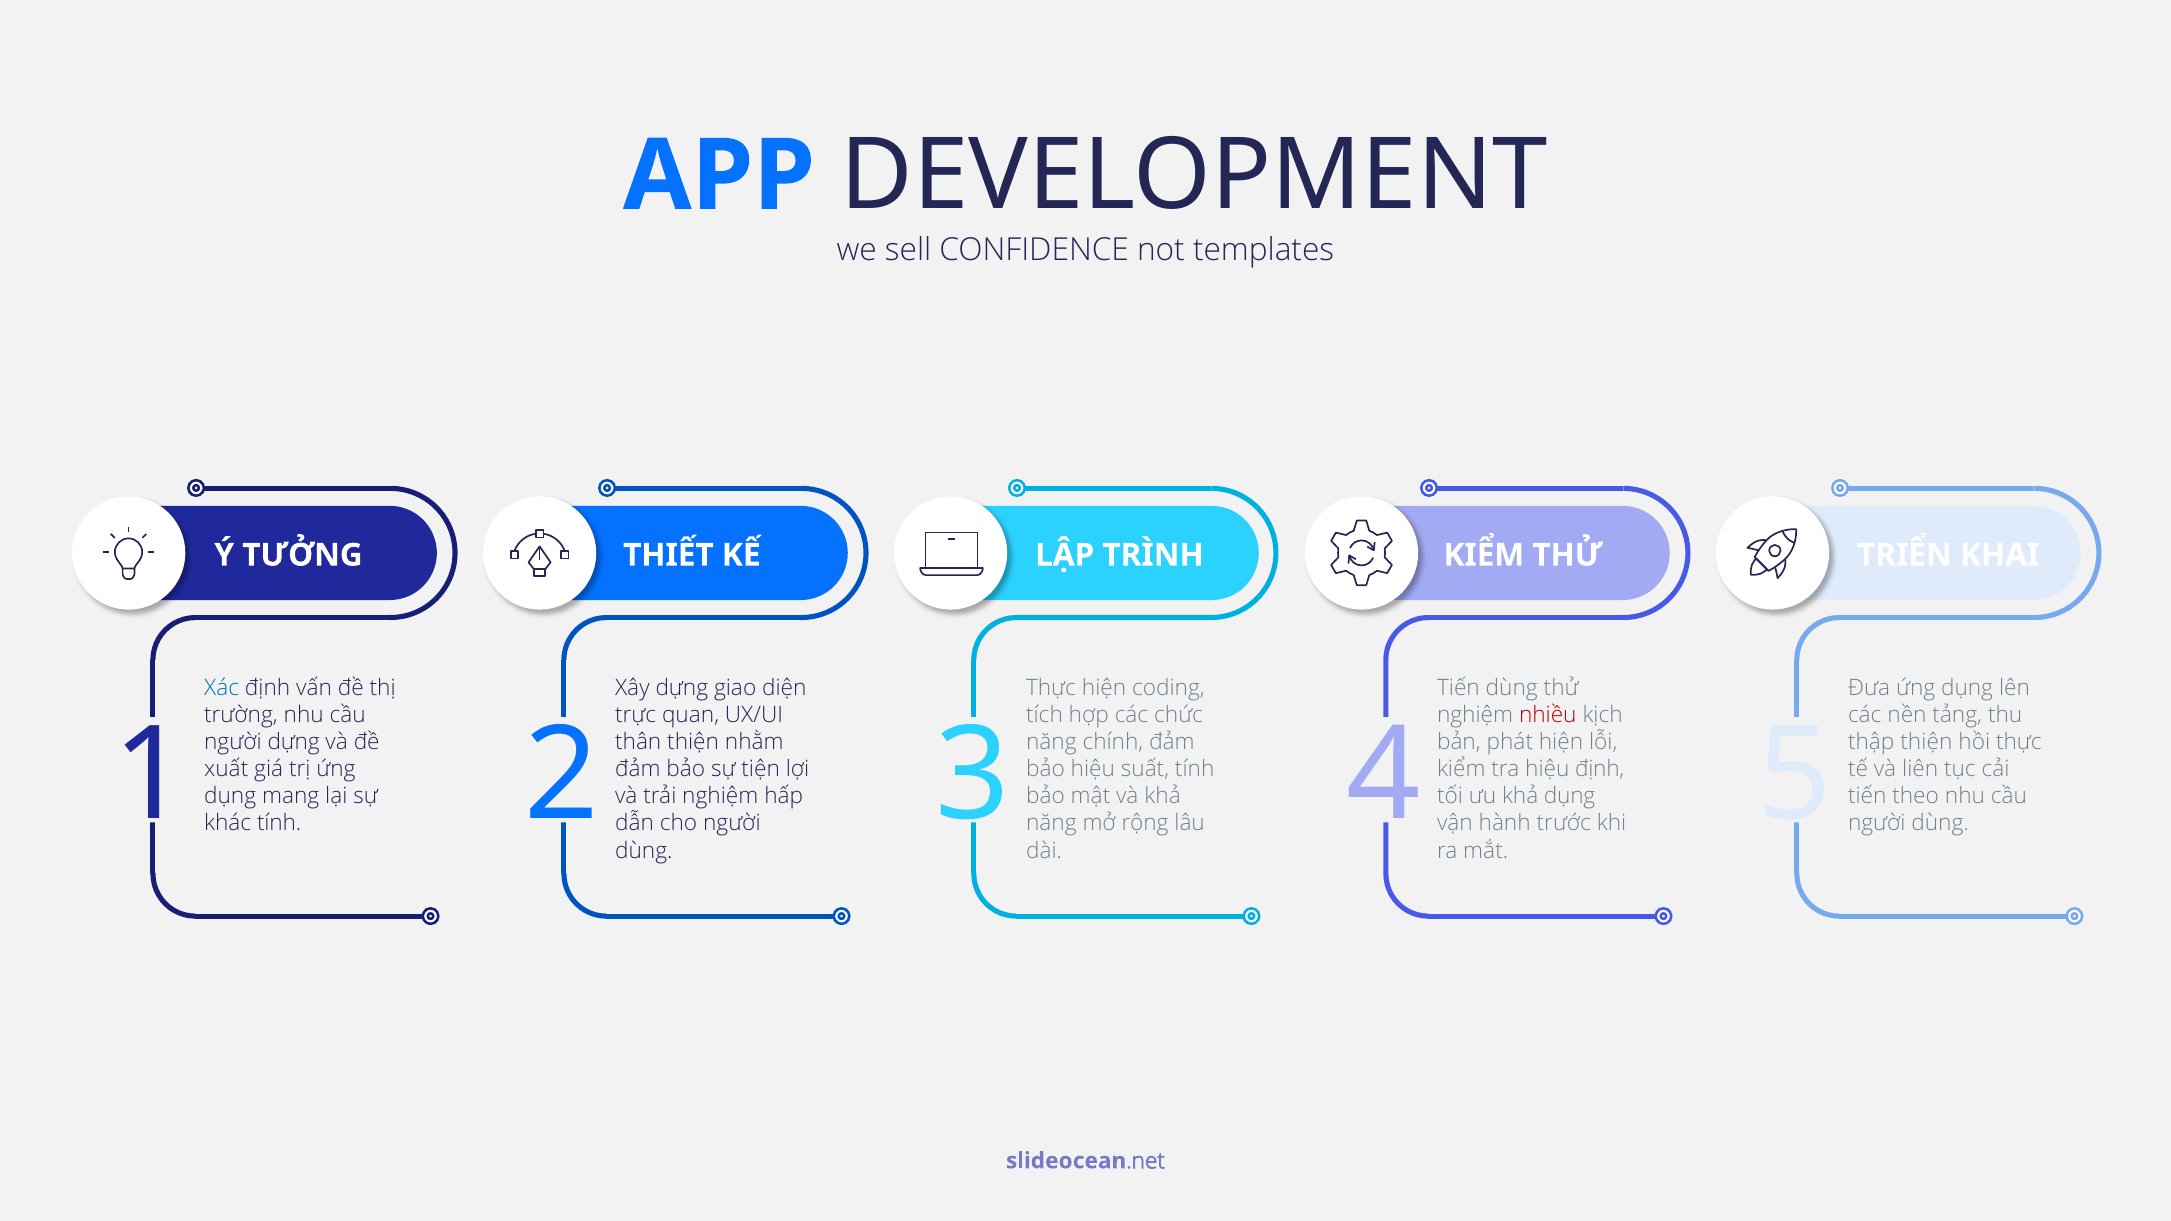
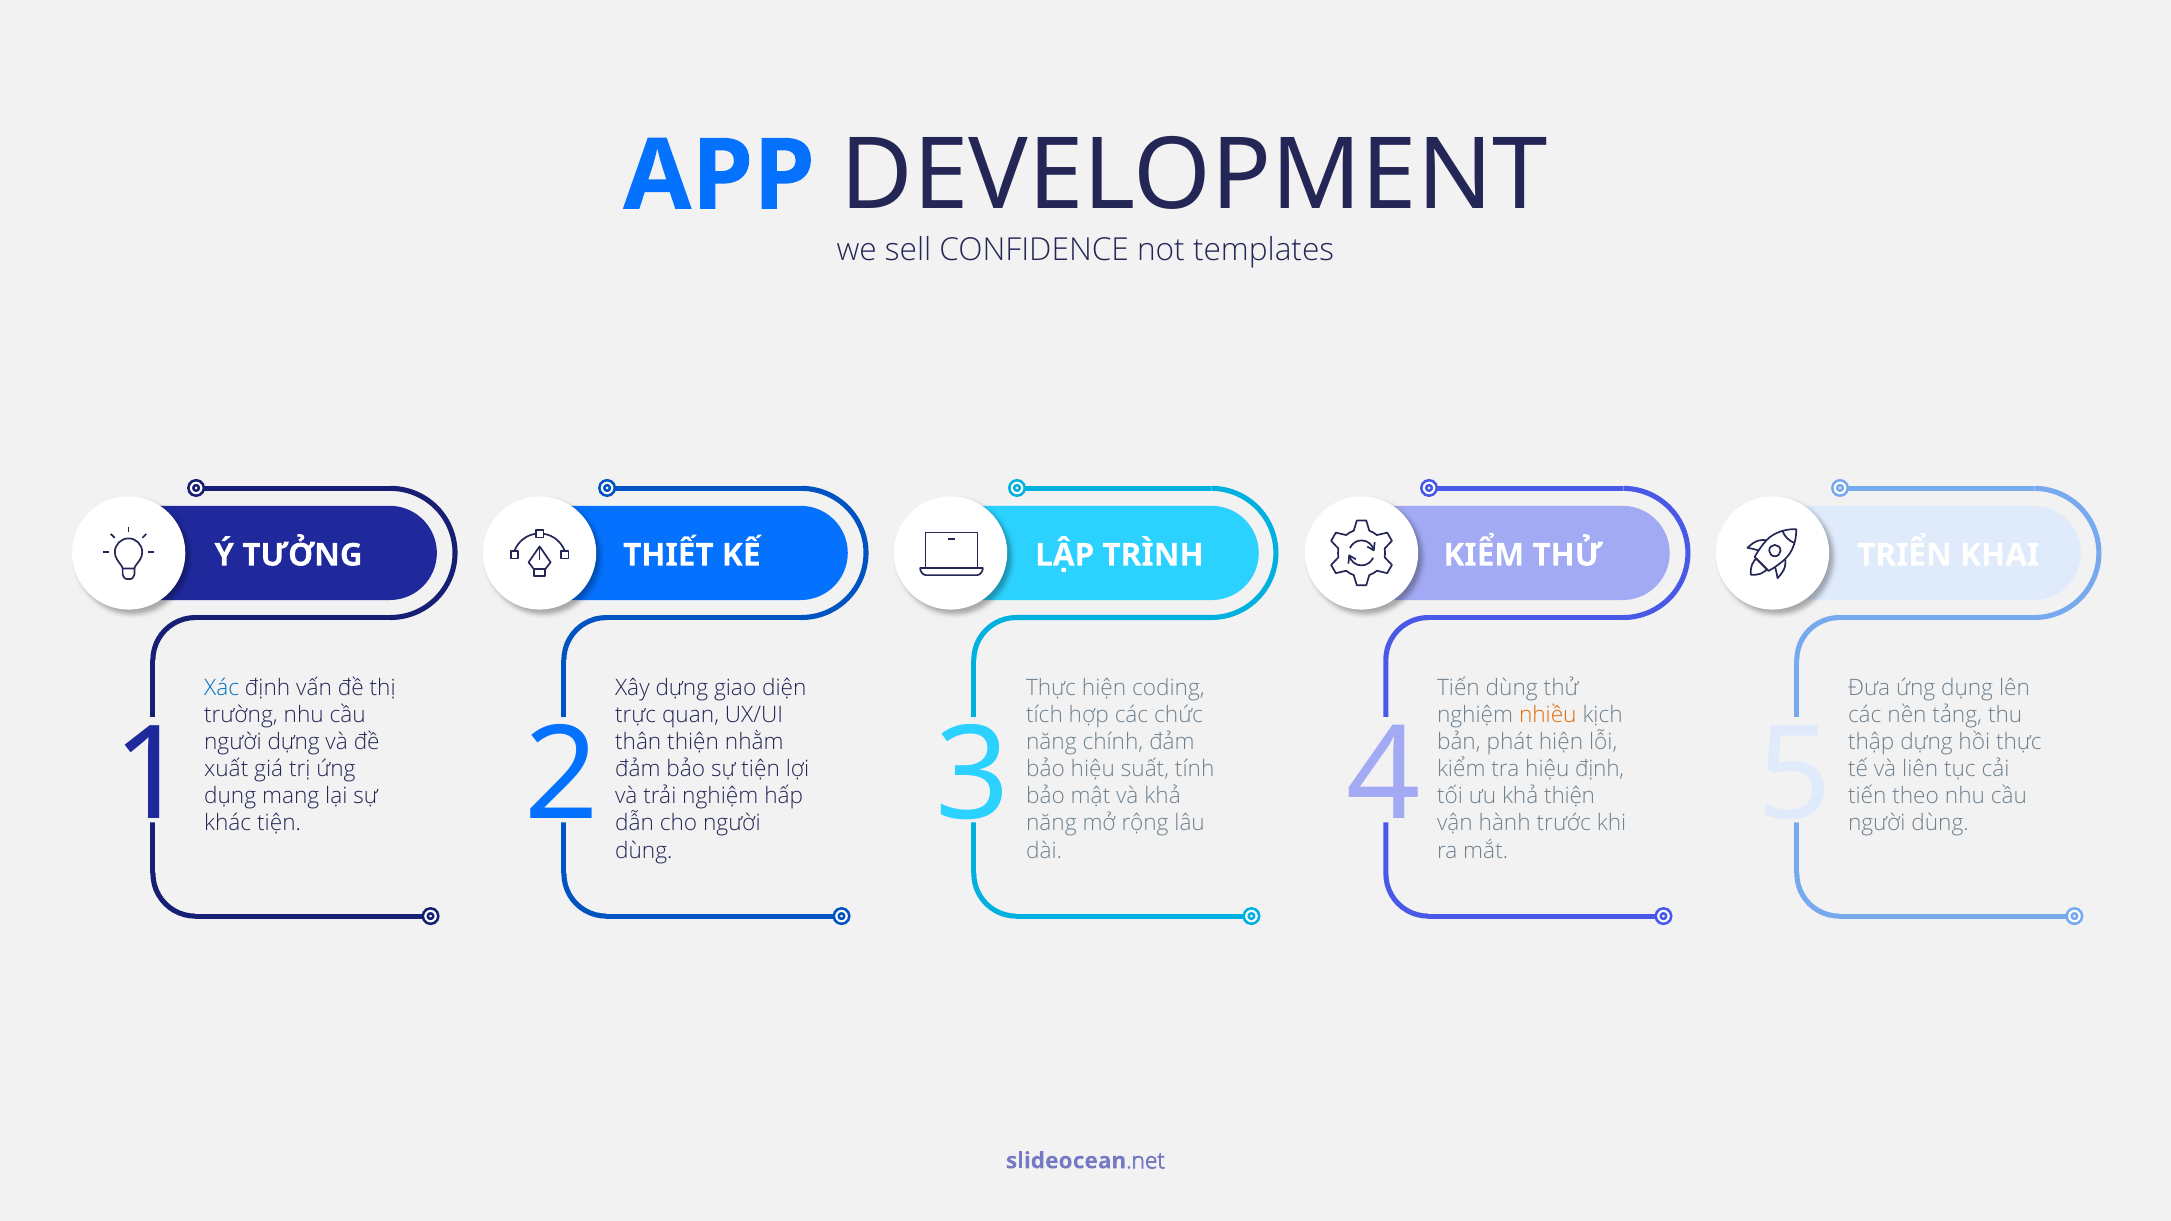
nhiều colour: red -> orange
thập thiện: thiện -> dựng
khả dụng: dụng -> thiện
khác tính: tính -> tiện
